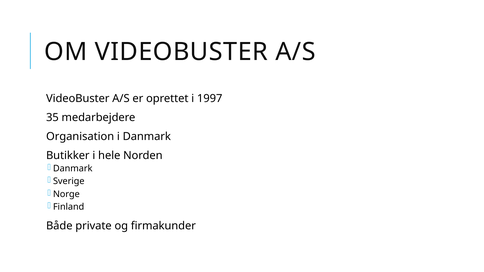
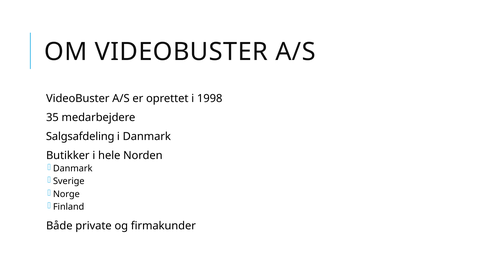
1997: 1997 -> 1998
Organisation: Organisation -> Salgsafdeling
